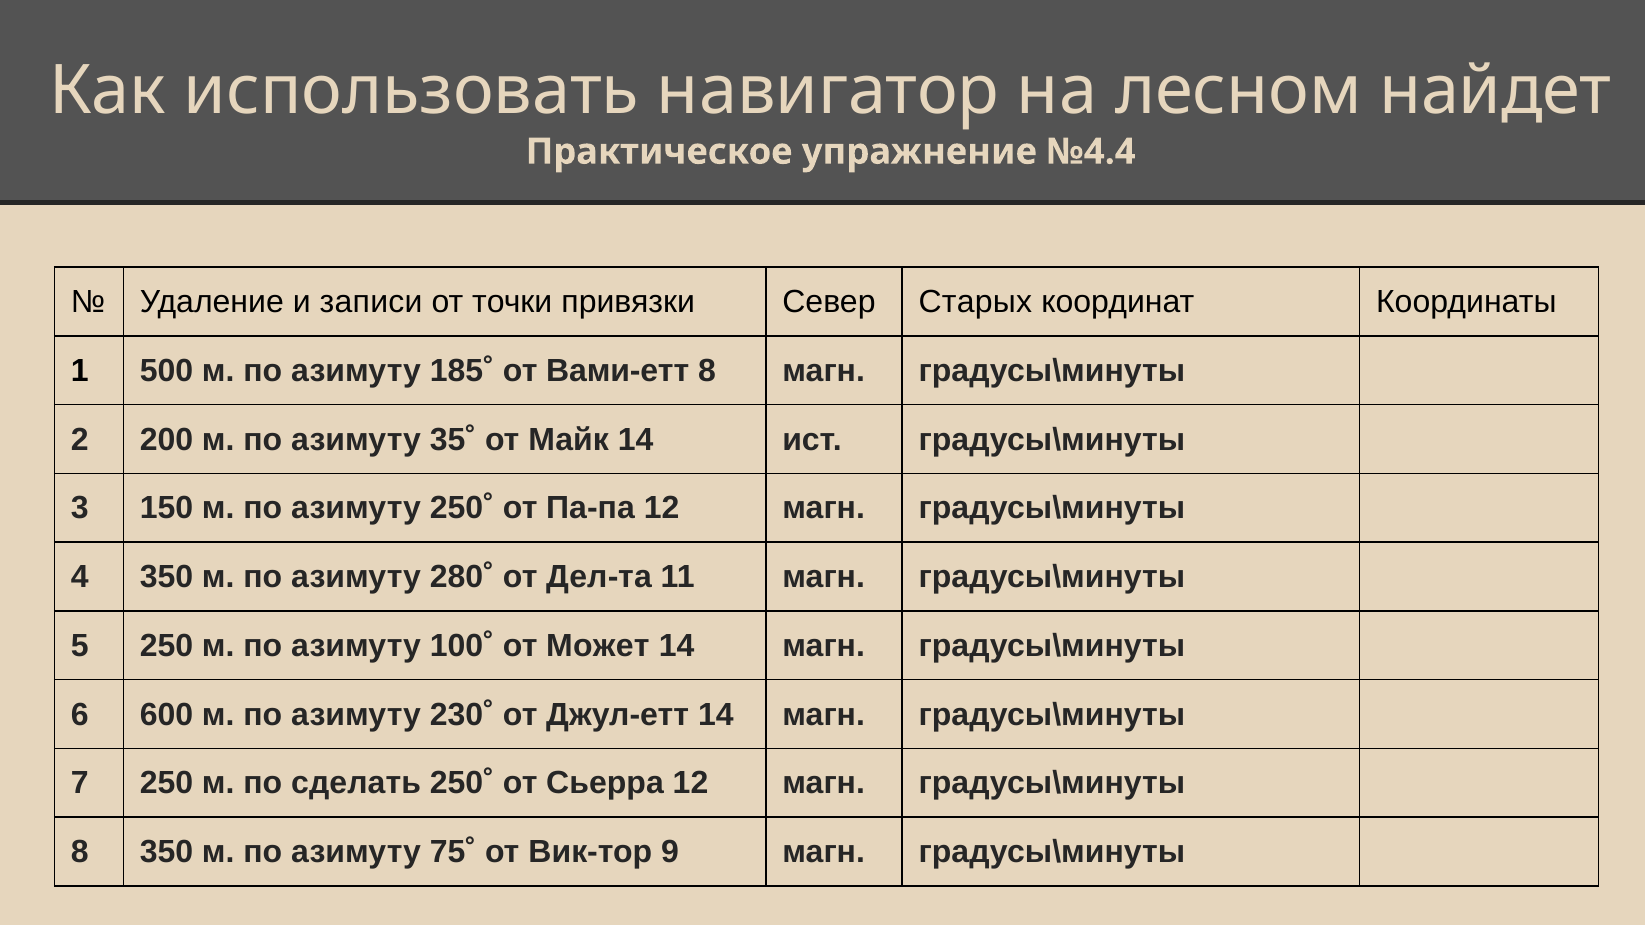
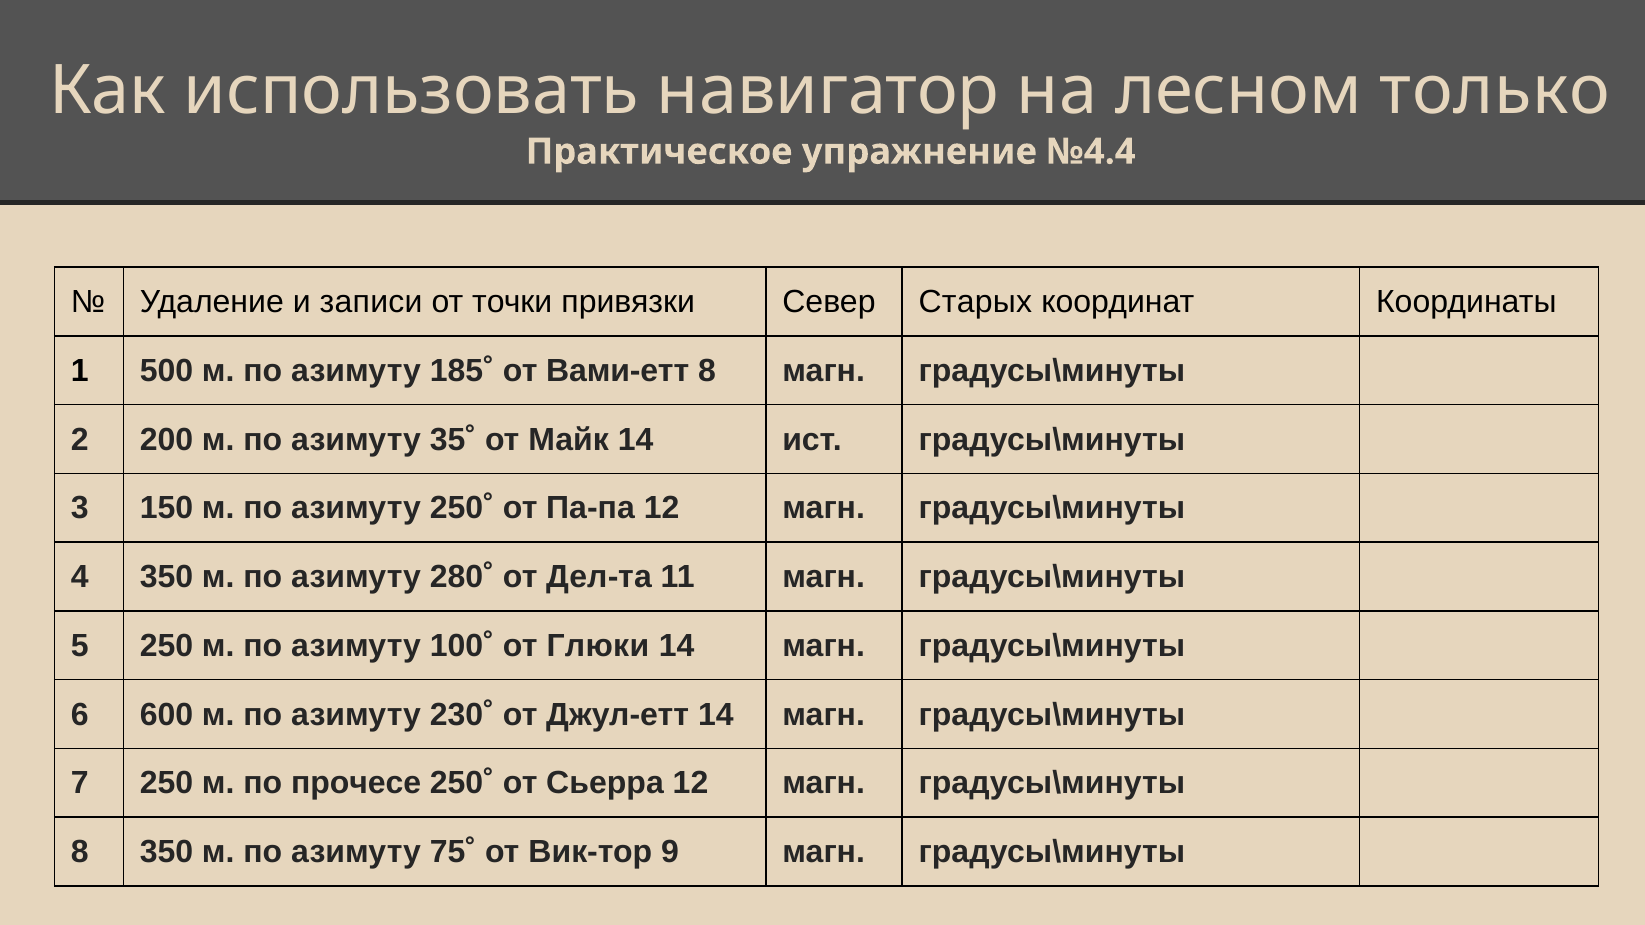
найдет: найдет -> только
Может: Может -> Глюки
сделать: сделать -> прочесе
